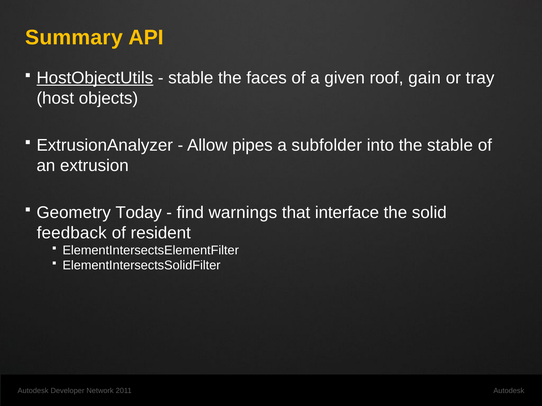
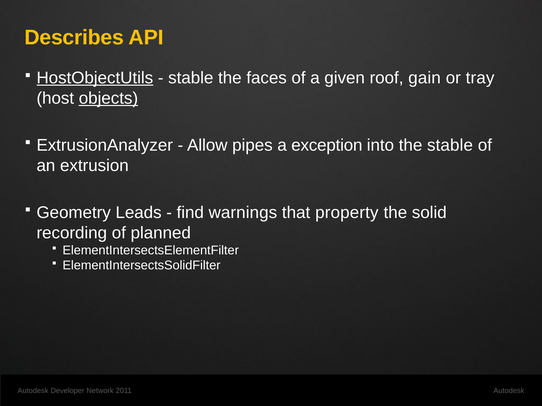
Summary: Summary -> Describes
objects underline: none -> present
subfolder: subfolder -> exception
Today: Today -> Leads
interface: interface -> property
feedback: feedback -> recording
resident: resident -> planned
